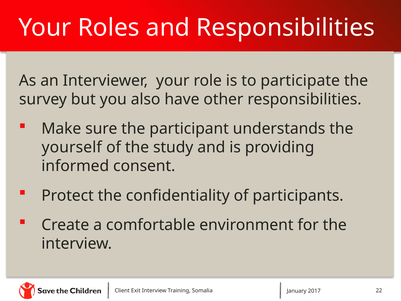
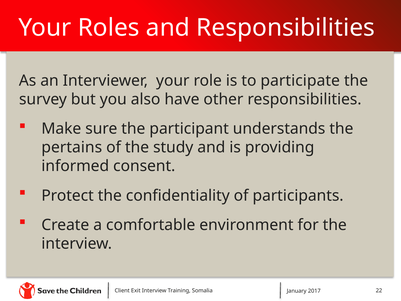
yourself: yourself -> pertains
